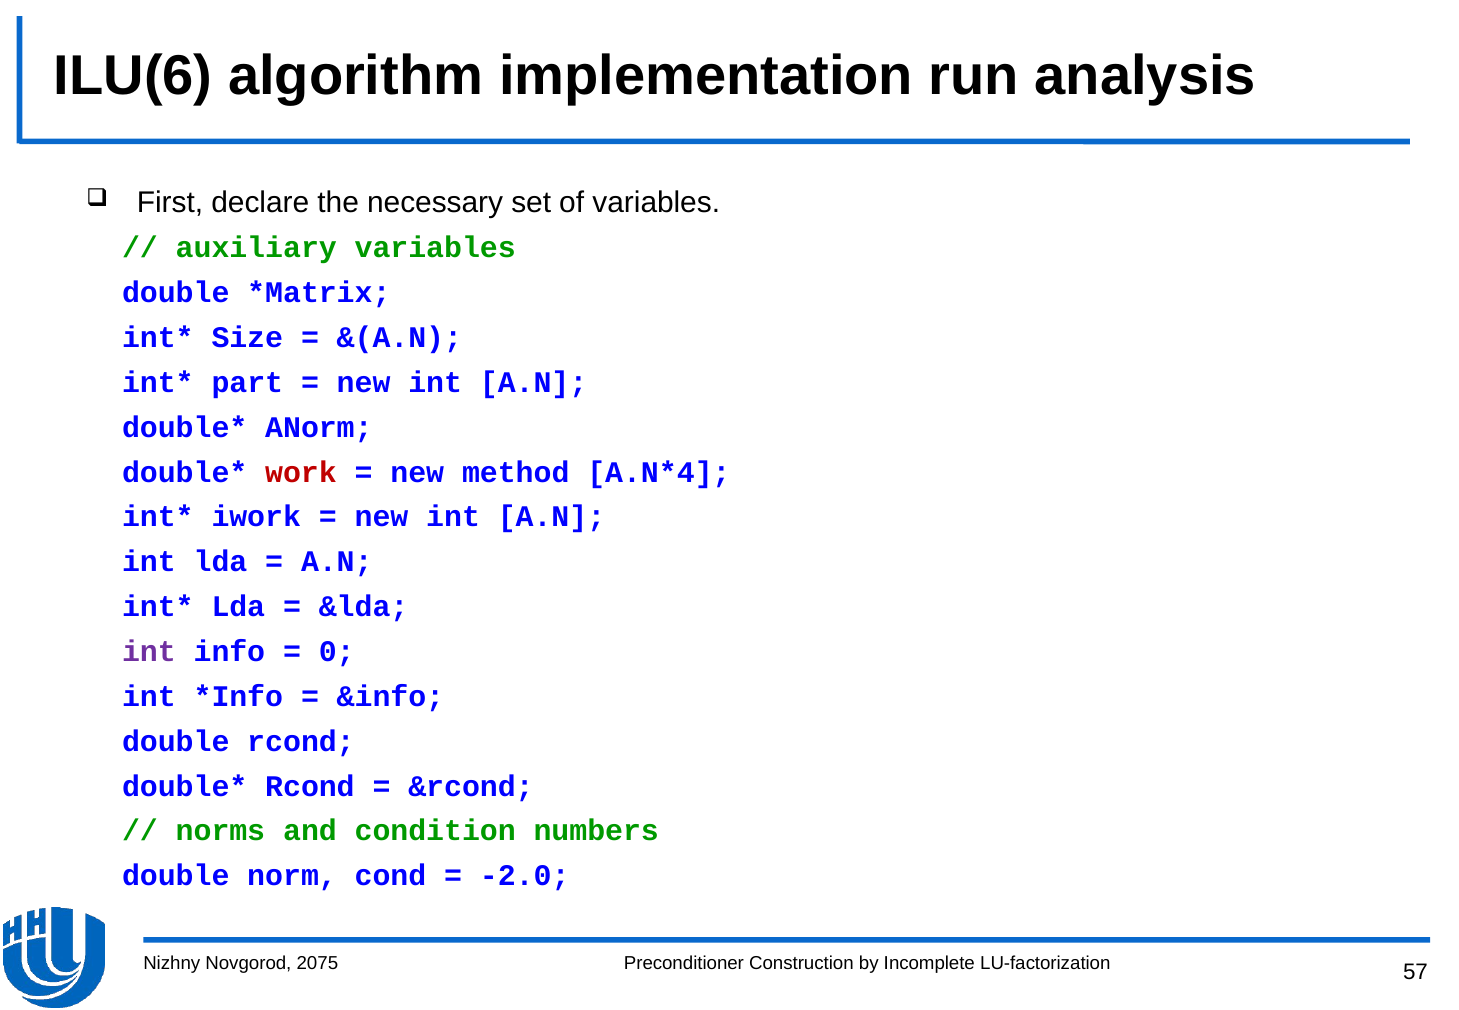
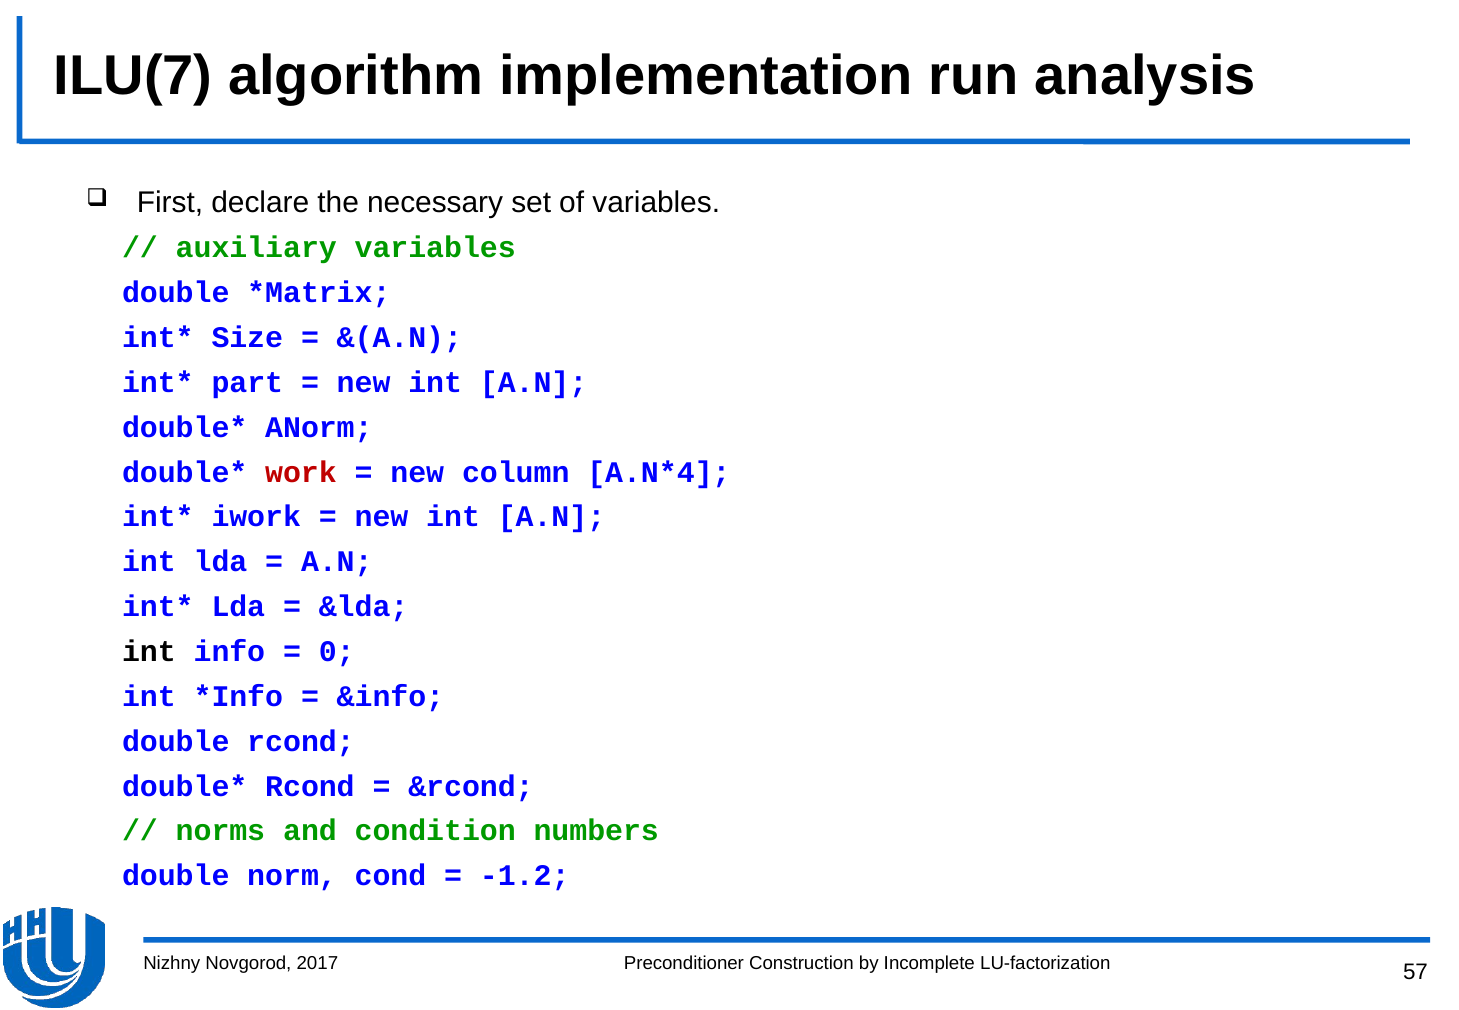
ILU(6: ILU(6 -> ILU(7
method: method -> column
int at (149, 652) colour: purple -> black
-2.0: -2.0 -> -1.2
2075: 2075 -> 2017
